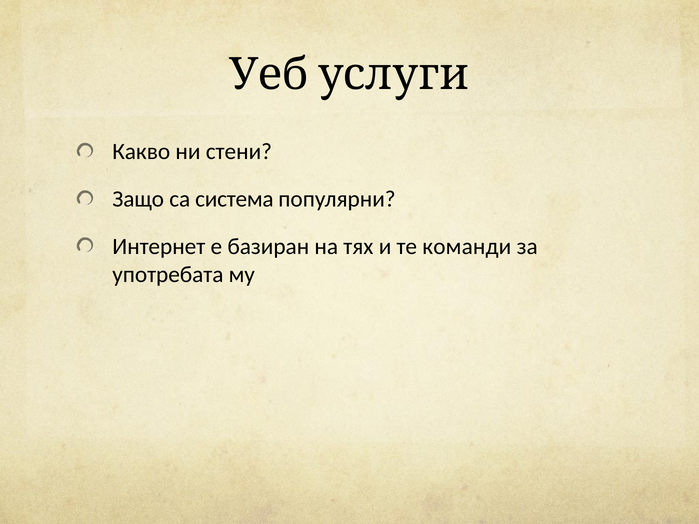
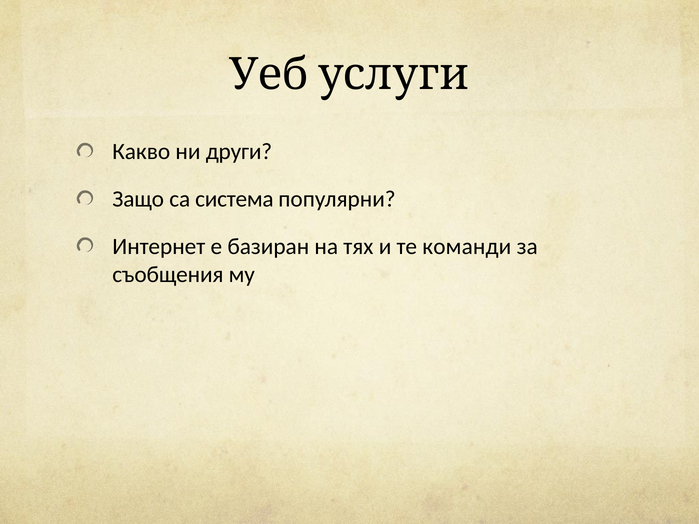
стени: стени -> други
употребата: употребата -> съобщения
